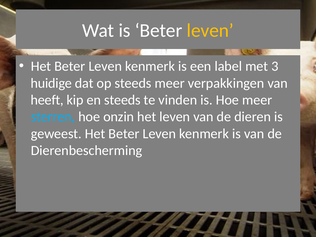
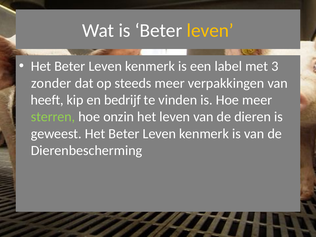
huidige: huidige -> zonder
en steeds: steeds -> bedrijf
sterren colour: light blue -> light green
